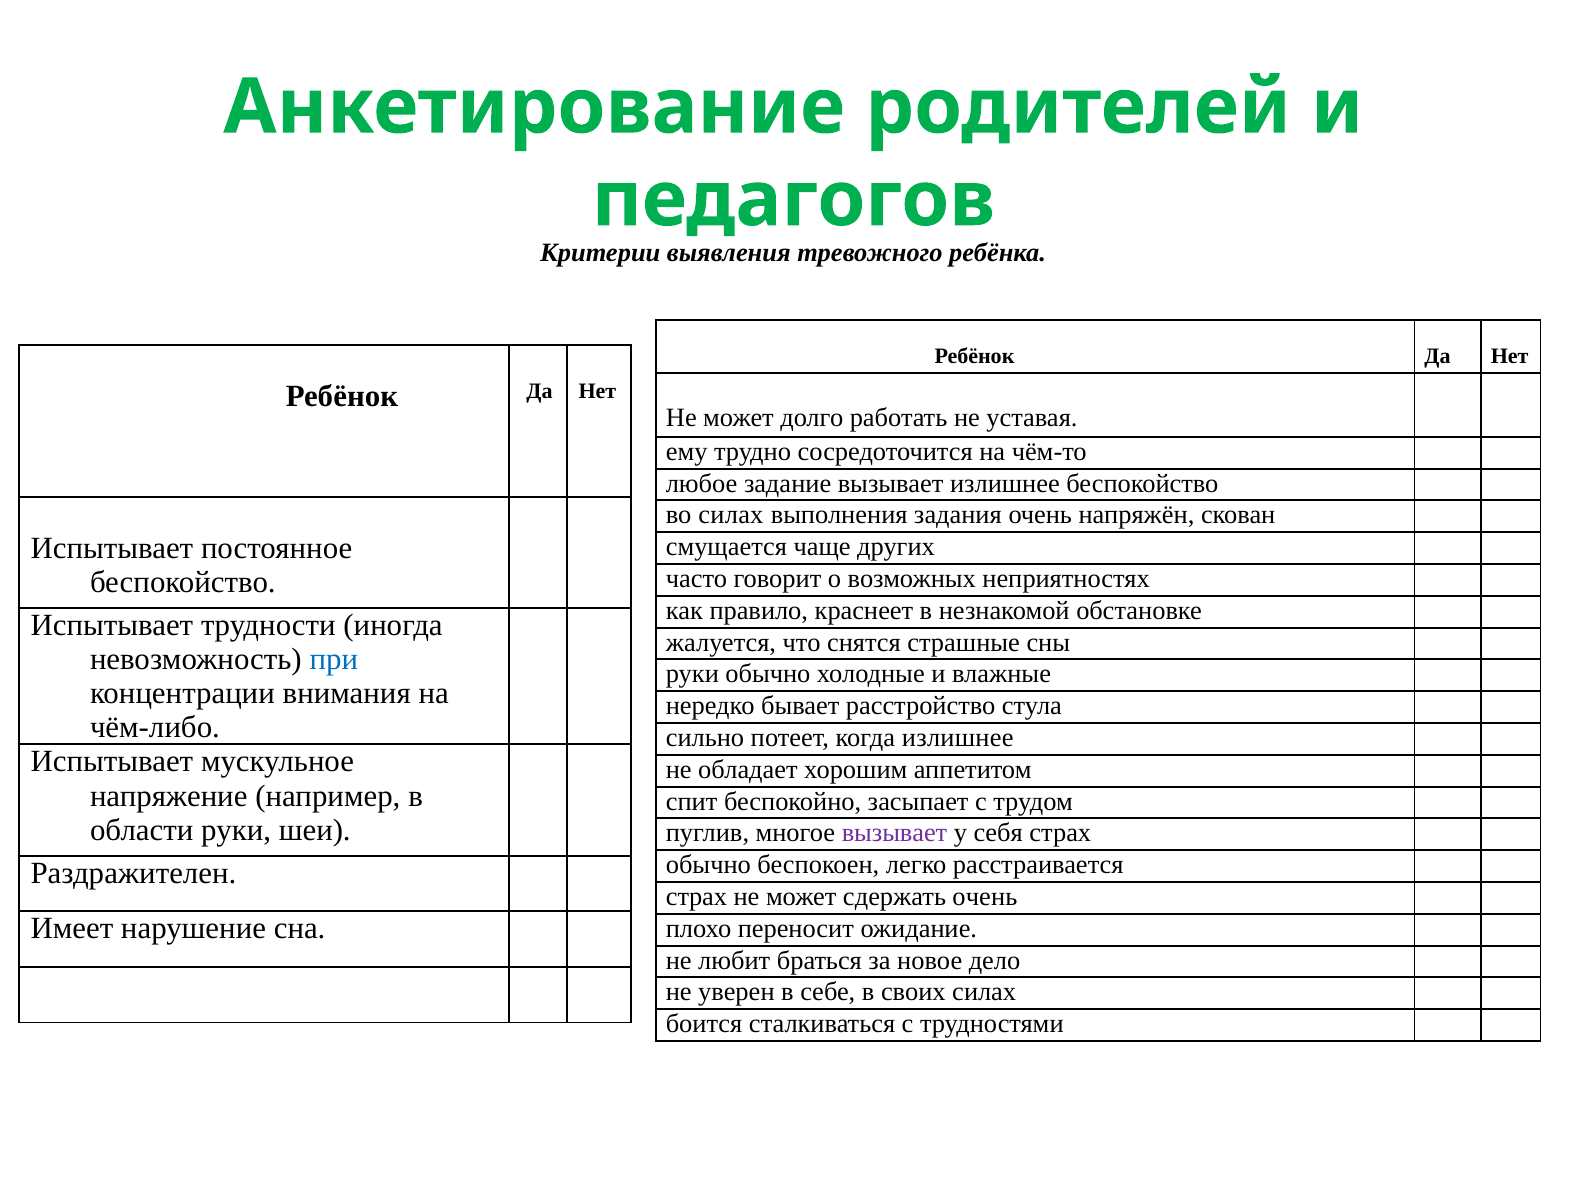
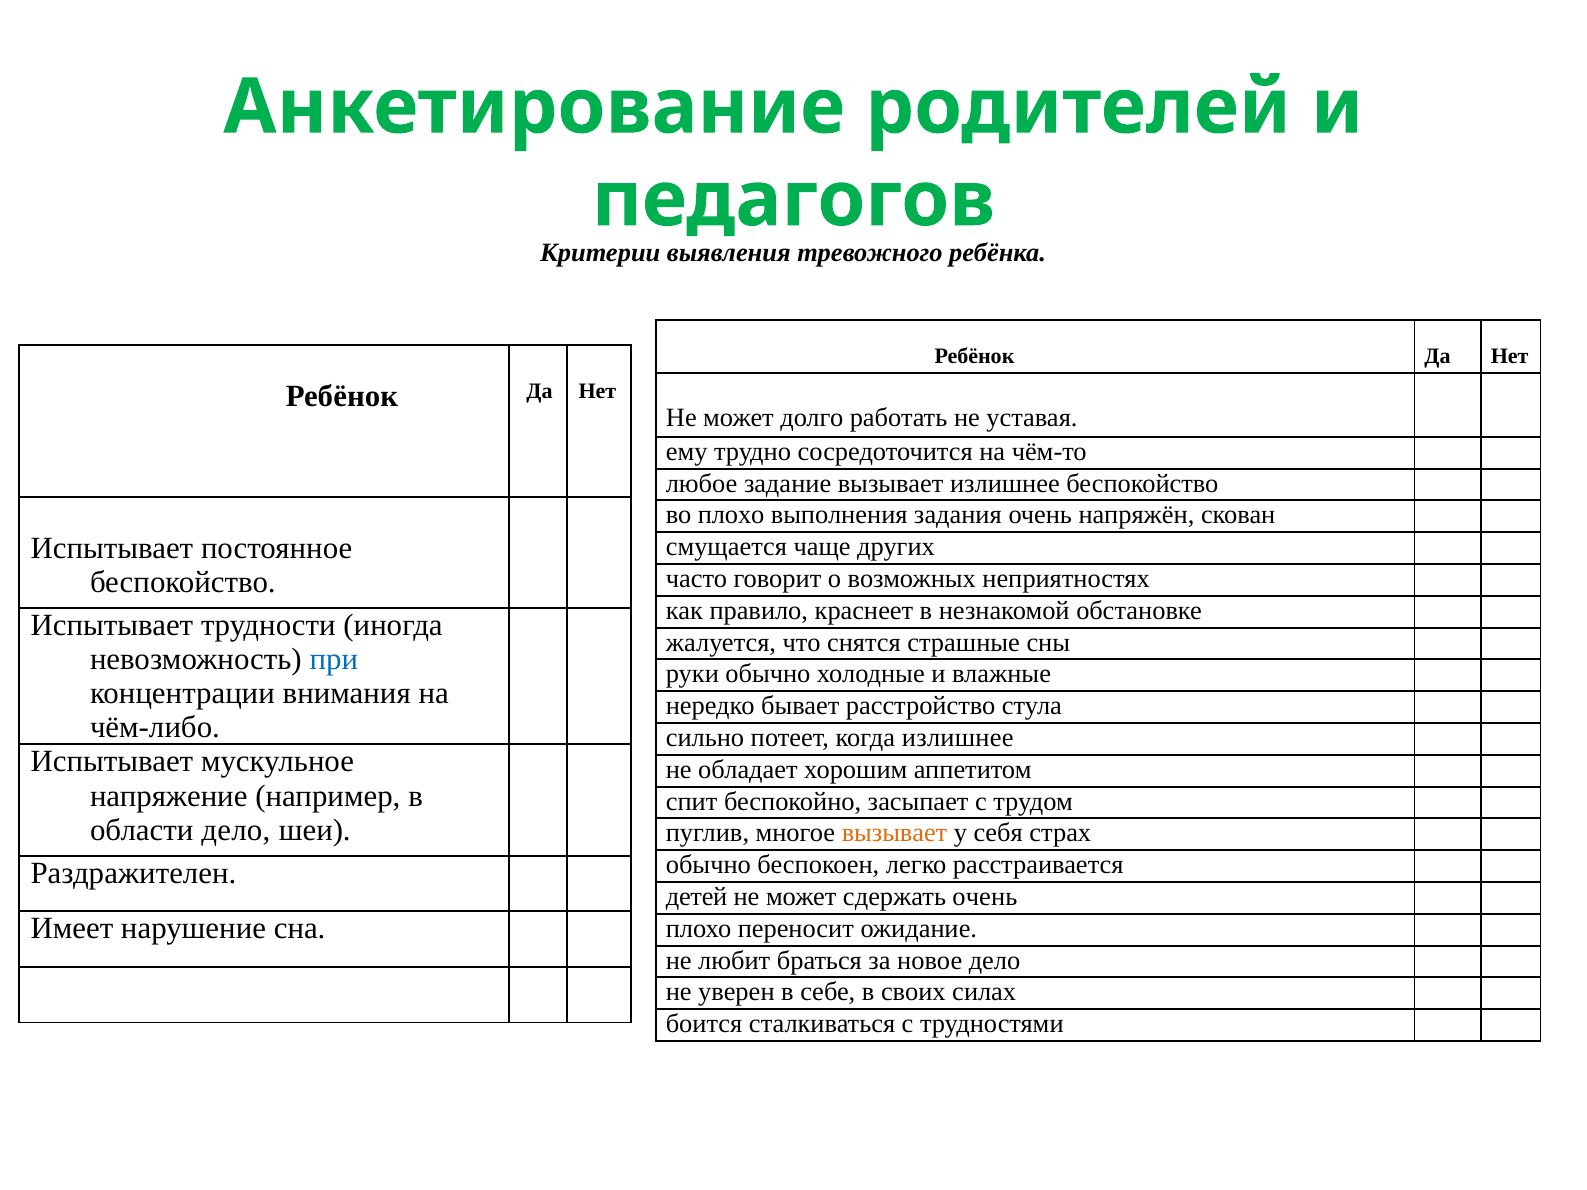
во силах: силах -> плохо
области руки: руки -> дело
вызывает at (895, 833) colour: purple -> orange
страх at (697, 897): страх -> детей
